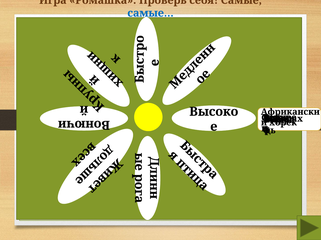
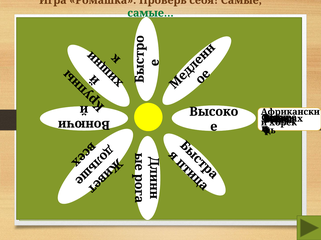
самые… colour: blue -> green
